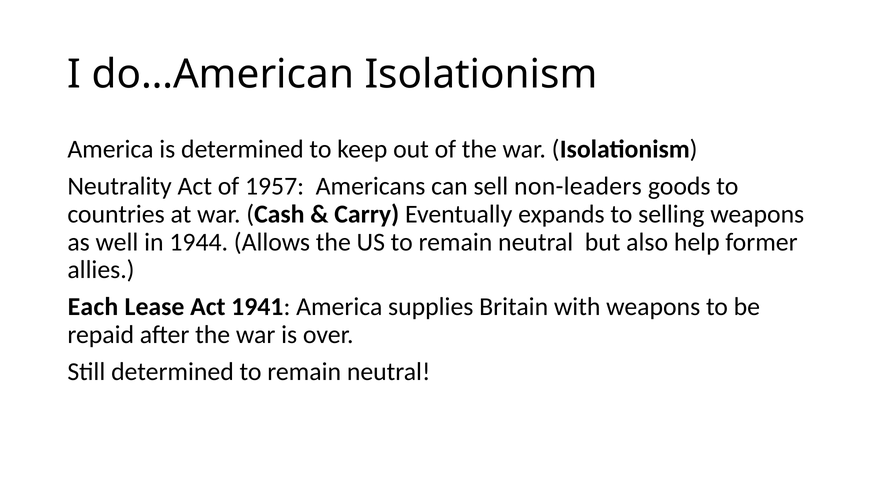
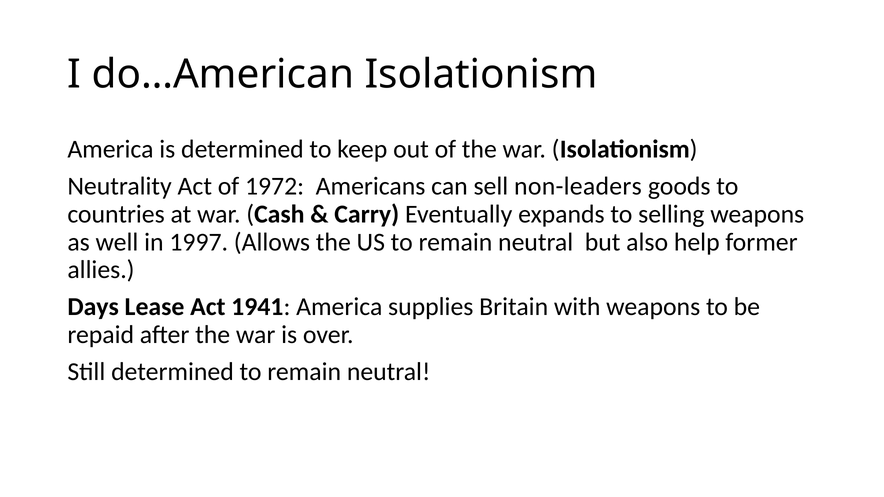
1957: 1957 -> 1972
1944: 1944 -> 1997
Each: Each -> Days
